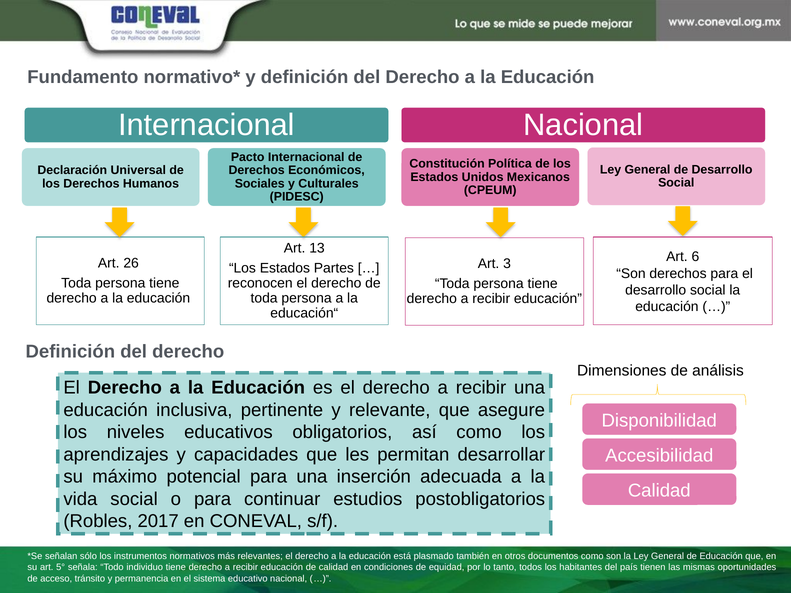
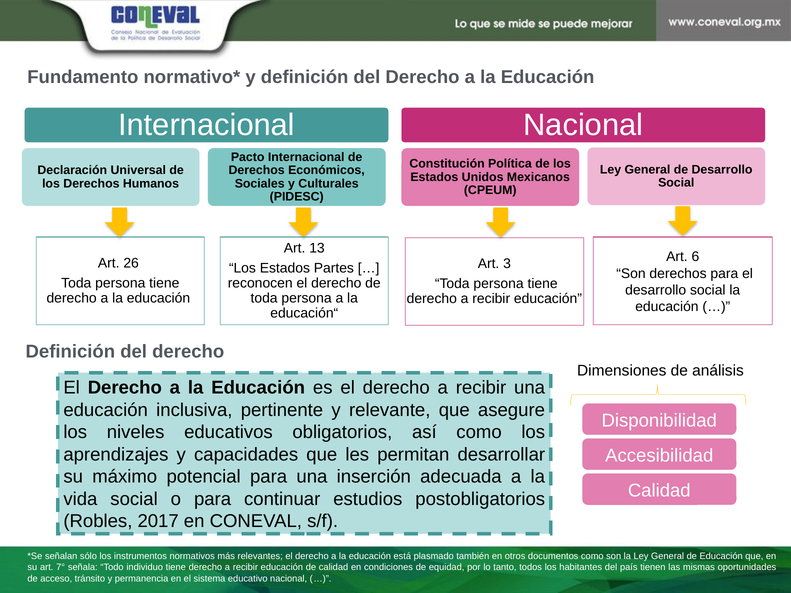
5°: 5° -> 7°
